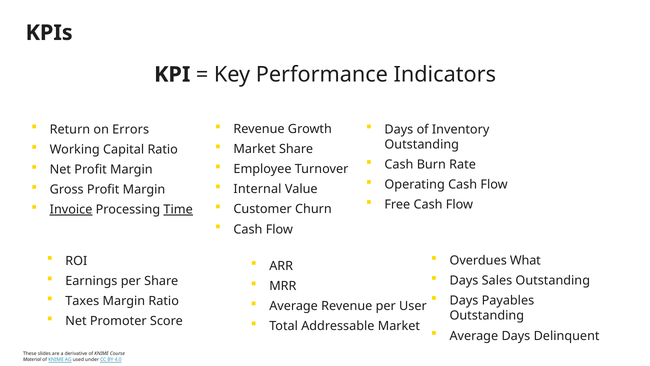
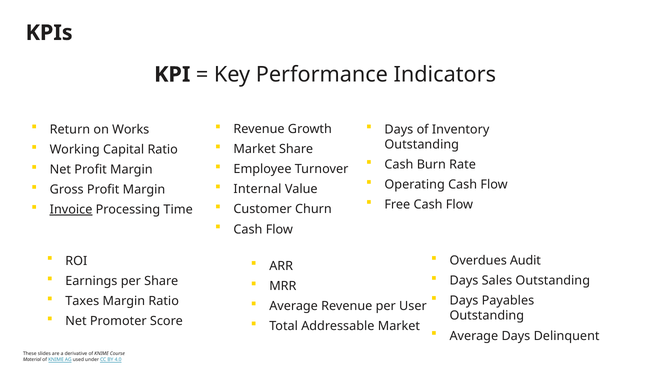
Errors: Errors -> Works
Time underline: present -> none
What: What -> Audit
